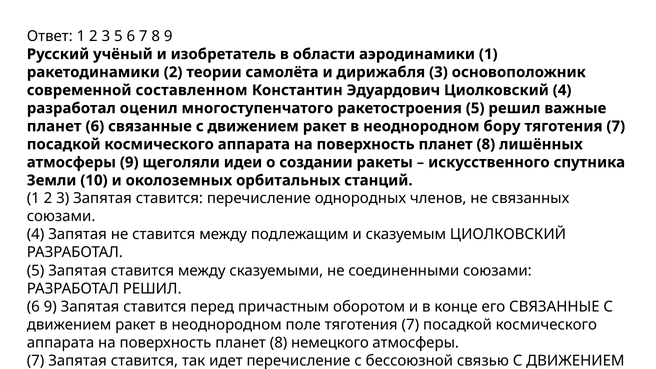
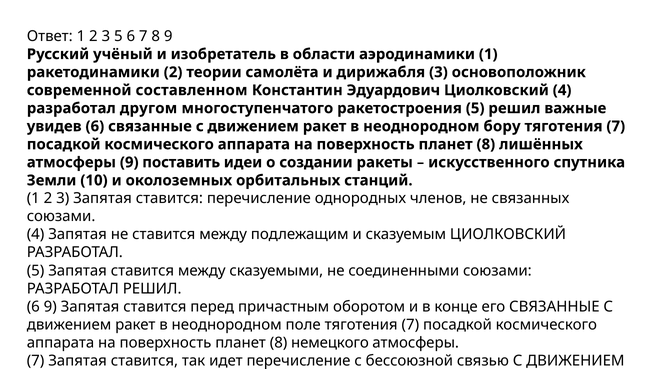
оценил: оценил -> другом
планет at (54, 126): планет -> увидев
щеголяли: щеголяли -> поставить
